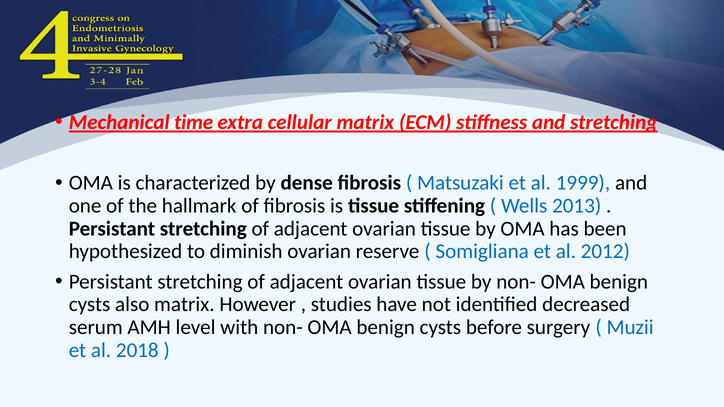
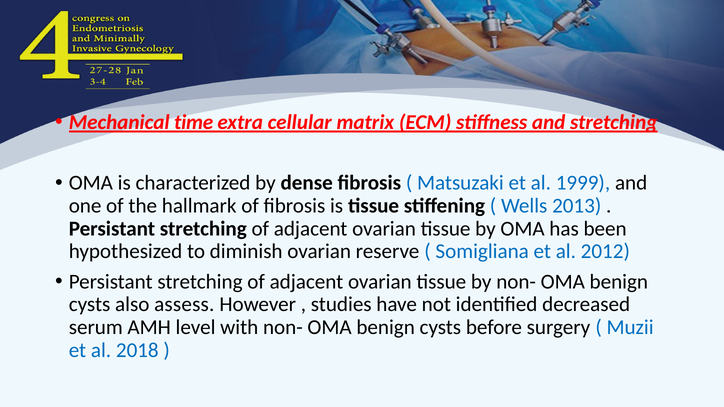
also matrix: matrix -> assess
